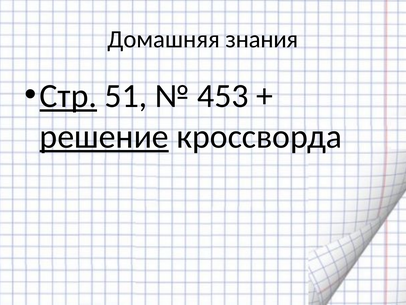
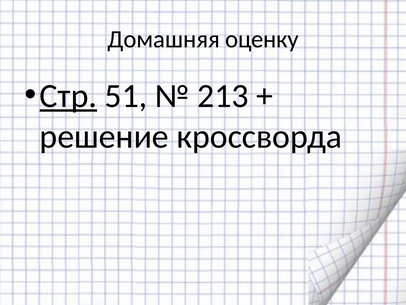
знания: знания -> оценку
453: 453 -> 213
решение underline: present -> none
